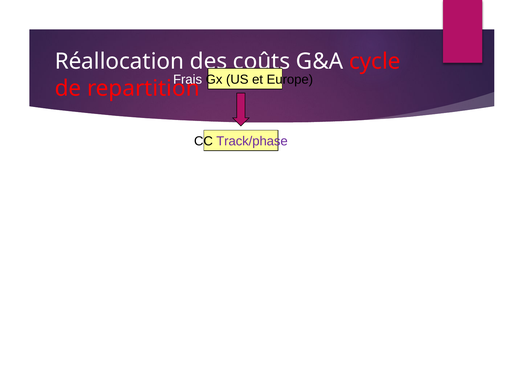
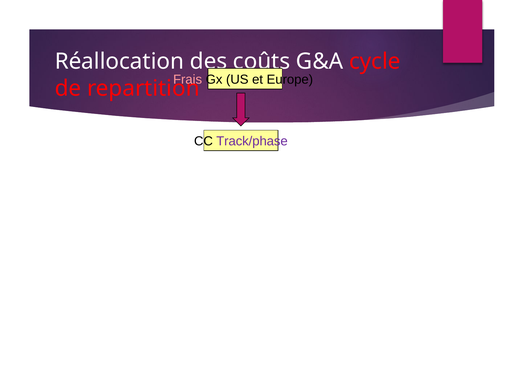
Frais colour: white -> pink
